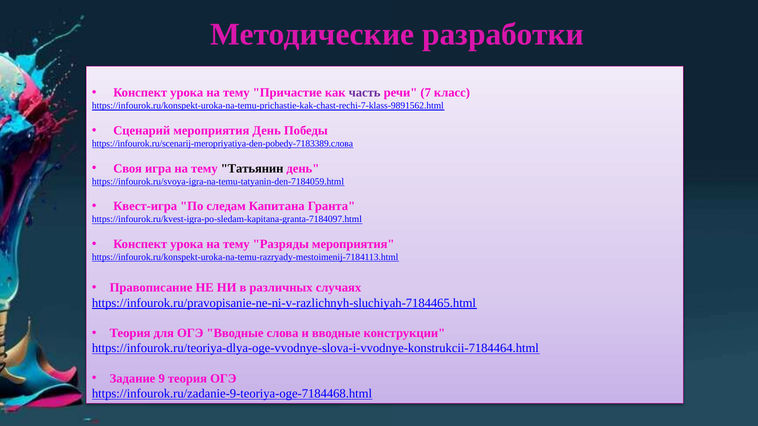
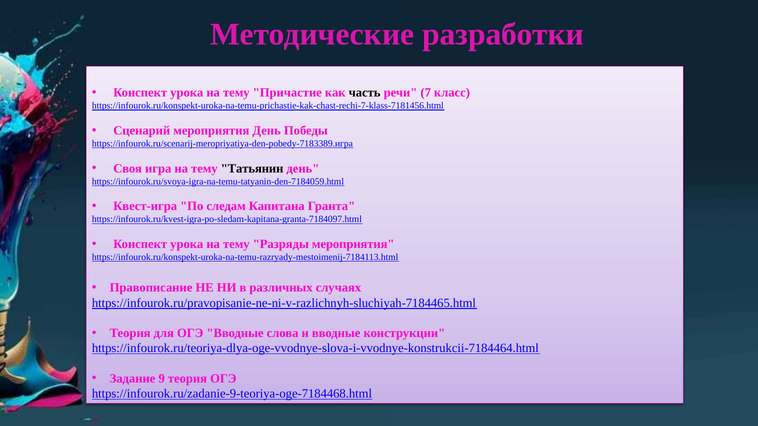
часть colour: purple -> black
https://infourok.ru/konspekt-uroka-na-temu-prichastie-kak-chast-rechi-7-klass-9891562.html: https://infourok.ru/konspekt-uroka-na-temu-prichastie-kak-chast-rechi-7-klass-9891562.html -> https://infourok.ru/konspekt-uroka-na-temu-prichastie-kak-chast-rechi-7-klass-7181456.html
https://infourok.ru/scenarij-meropriyatiya-den-pobedy-7183389.слова: https://infourok.ru/scenarij-meropriyatiya-den-pobedy-7183389.слова -> https://infourok.ru/scenarij-meropriyatiya-den-pobedy-7183389.игра
